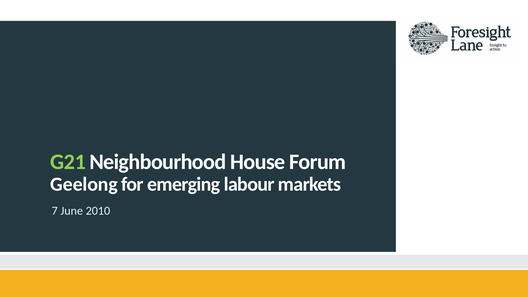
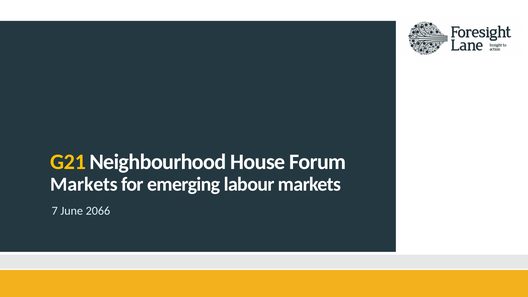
G21 colour: light green -> yellow
Geelong at (84, 184): Geelong -> Markets
2010: 2010 -> 2066
